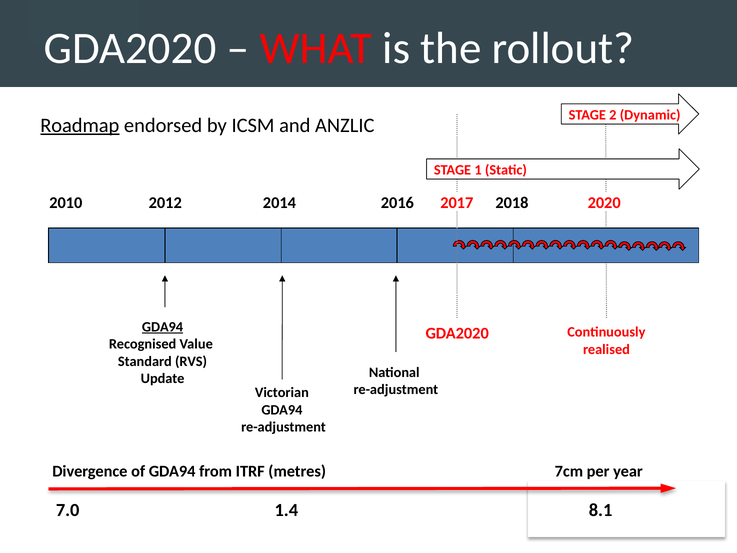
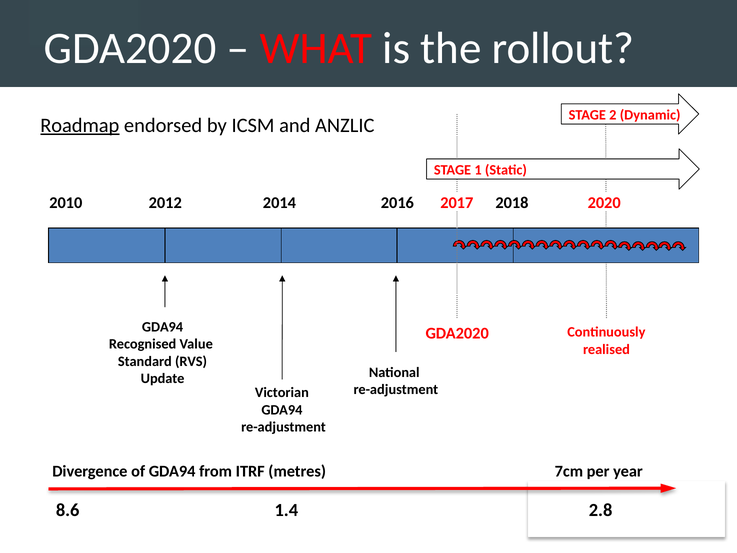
GDA94 at (163, 327) underline: present -> none
7.0: 7.0 -> 8.6
8.1: 8.1 -> 2.8
